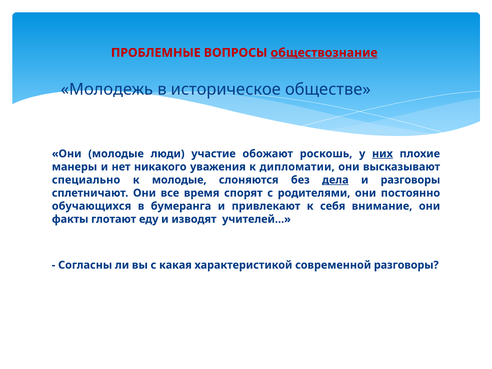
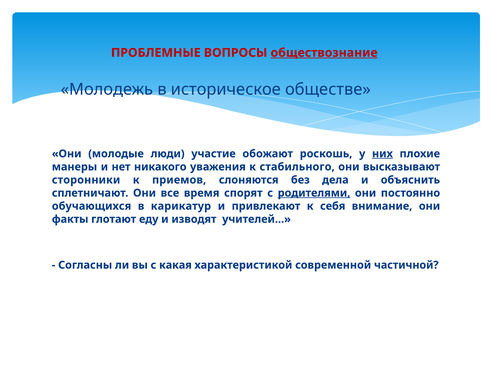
дипломатии: дипломатии -> стабильного
специально: специально -> сторонники
к молодые: молодые -> приемов
дела underline: present -> none
и разговоры: разговоры -> объяснить
родителями underline: none -> present
бумеранга: бумеранга -> карикатур
современной разговоры: разговоры -> частичной
